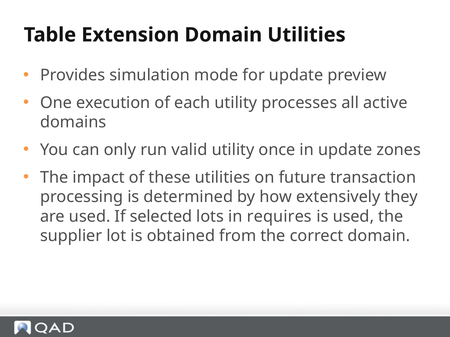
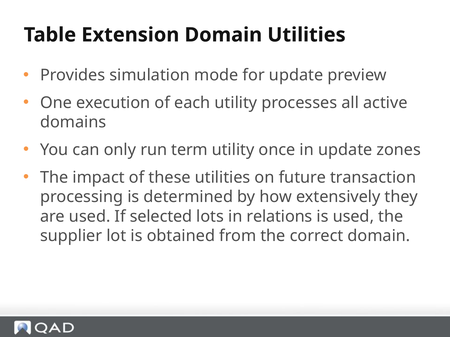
valid: valid -> term
requires: requires -> relations
